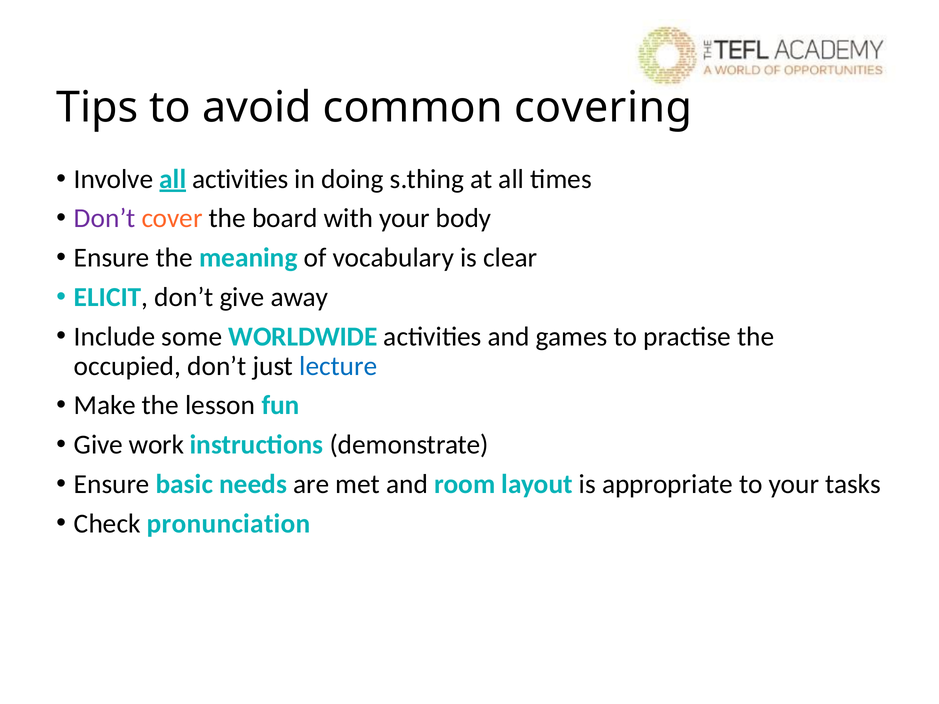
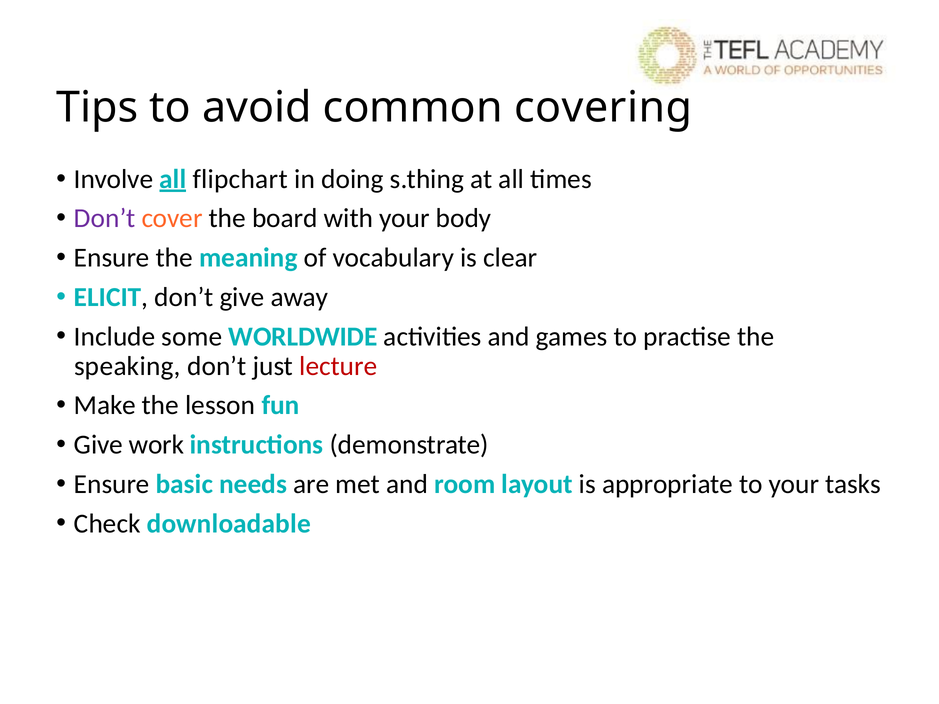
all activities: activities -> flipchart
occupied: occupied -> speaking
lecture colour: blue -> red
pronunciation: pronunciation -> downloadable
